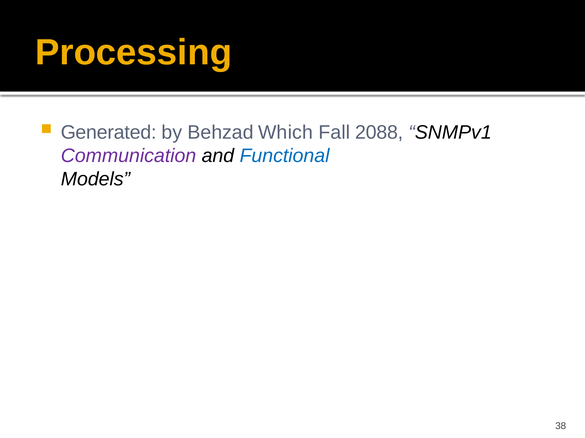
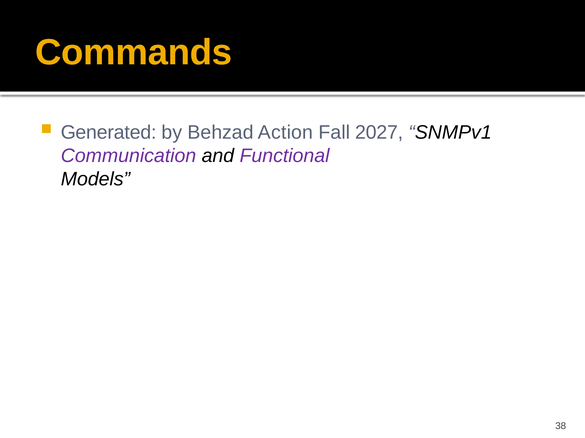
Processing: Processing -> Commands
Which: Which -> Action
2088: 2088 -> 2027
Functional colour: blue -> purple
